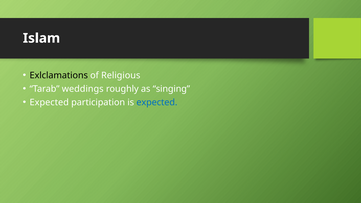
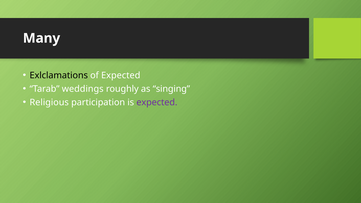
Islam: Islam -> Many
of Religious: Religious -> Expected
Expected at (49, 102): Expected -> Religious
expected at (157, 102) colour: blue -> purple
